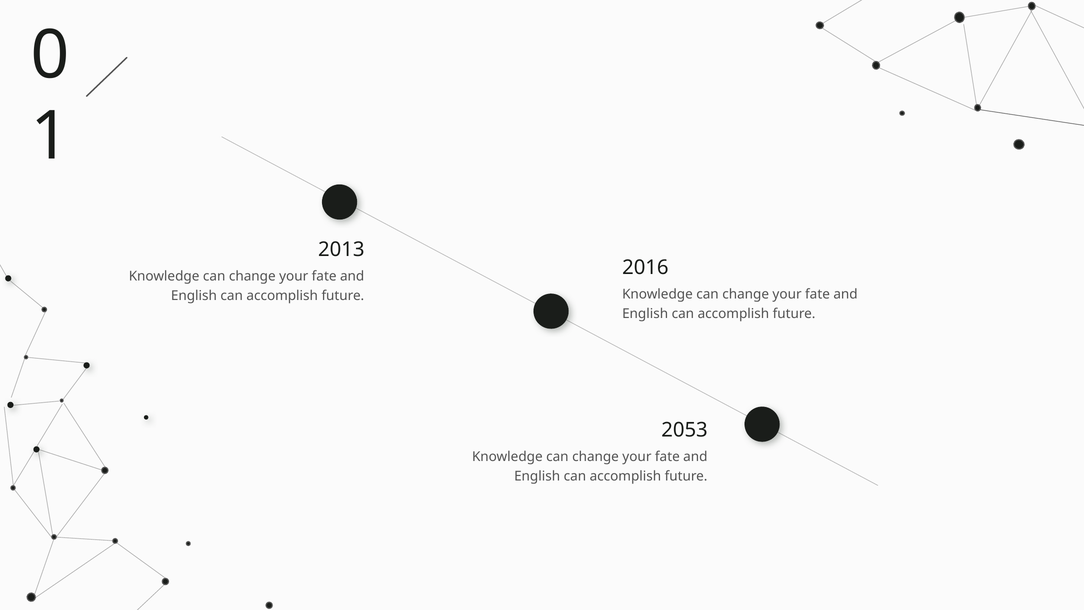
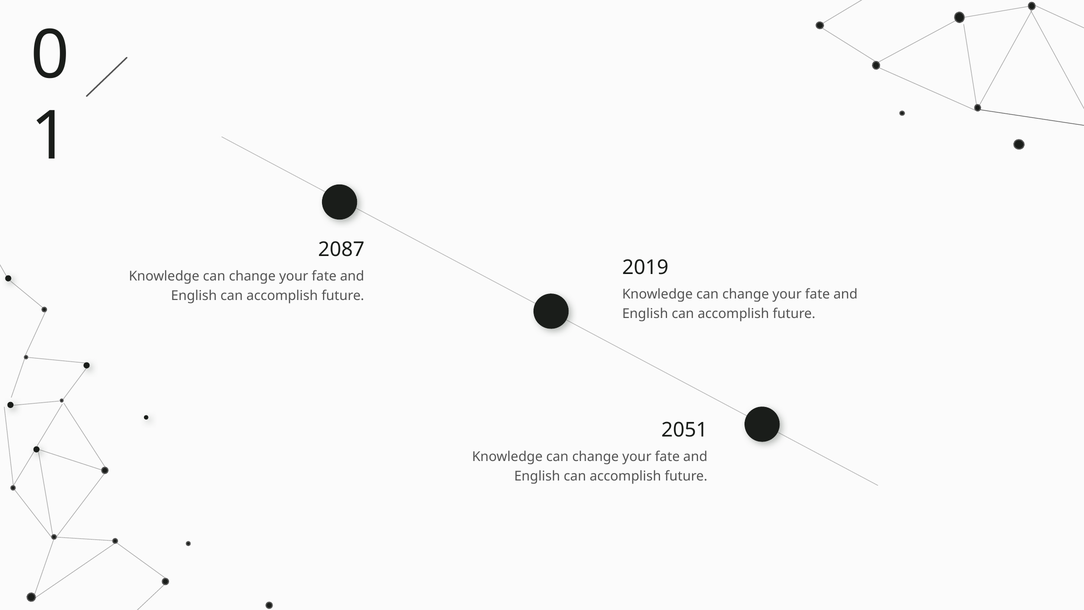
2013: 2013 -> 2087
2016: 2016 -> 2019
2053: 2053 -> 2051
